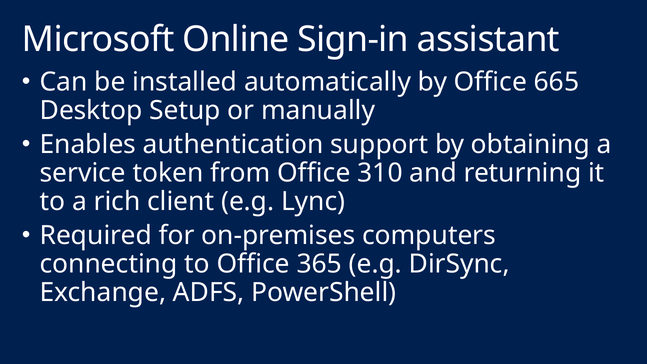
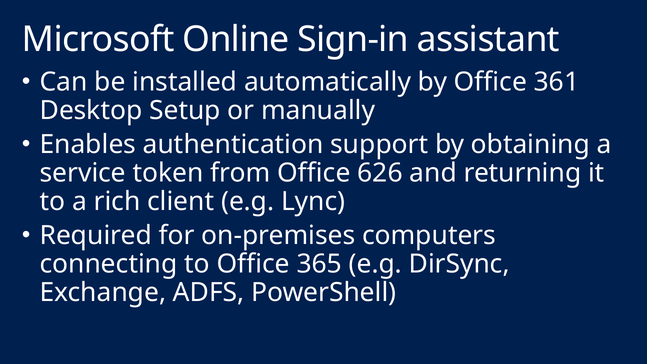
665: 665 -> 361
310: 310 -> 626
